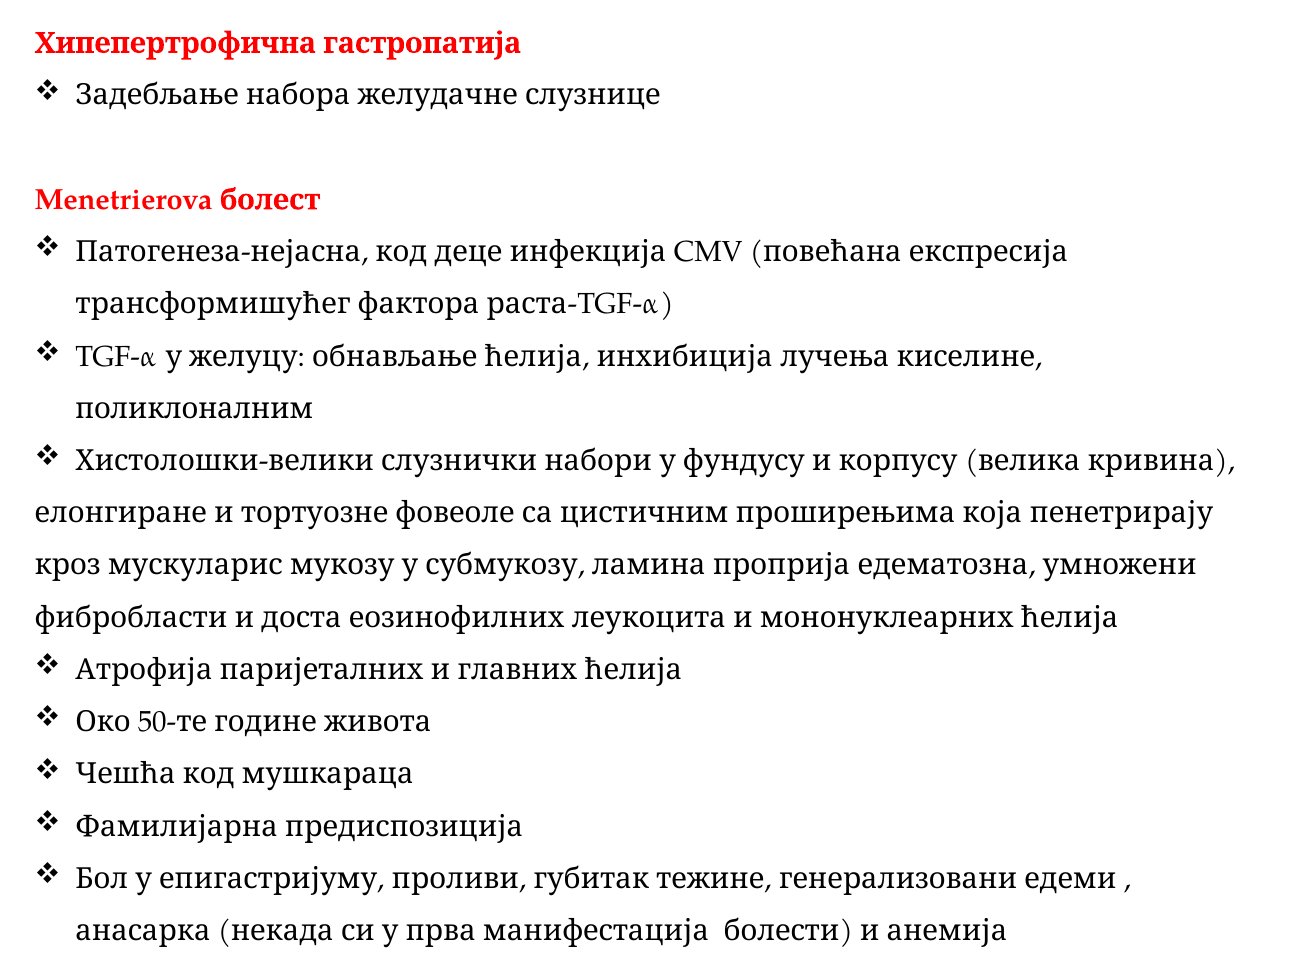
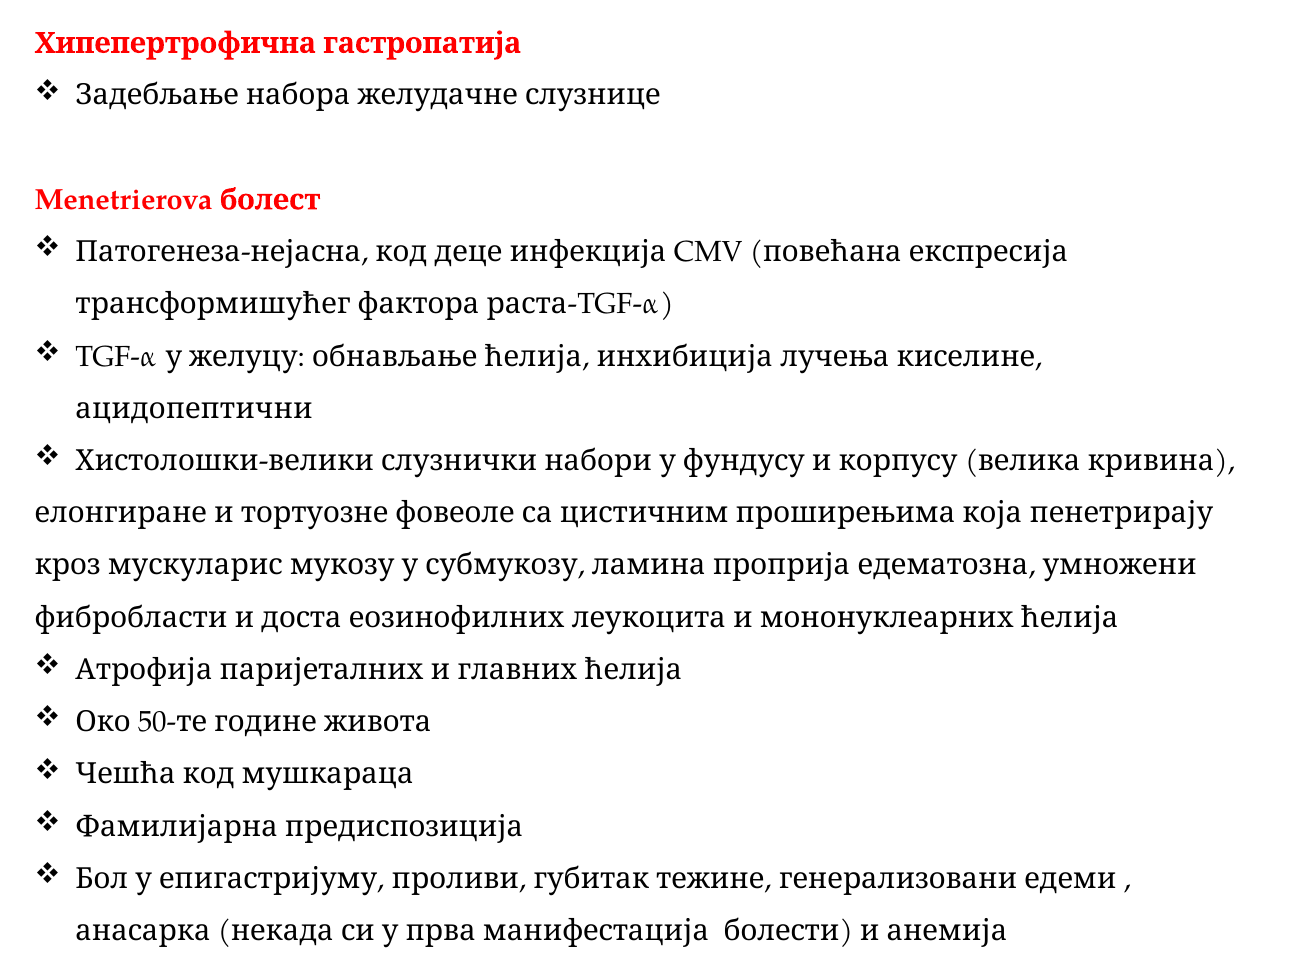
поликлоналним: поликлоналним -> ацидопептични
